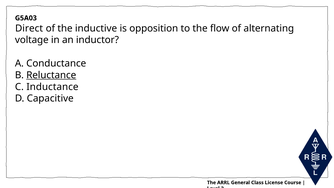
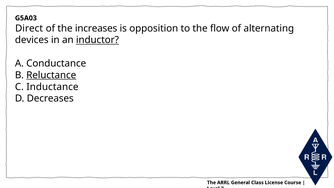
inductive: inductive -> increases
voltage: voltage -> devices
inductor underline: none -> present
Capacitive: Capacitive -> Decreases
